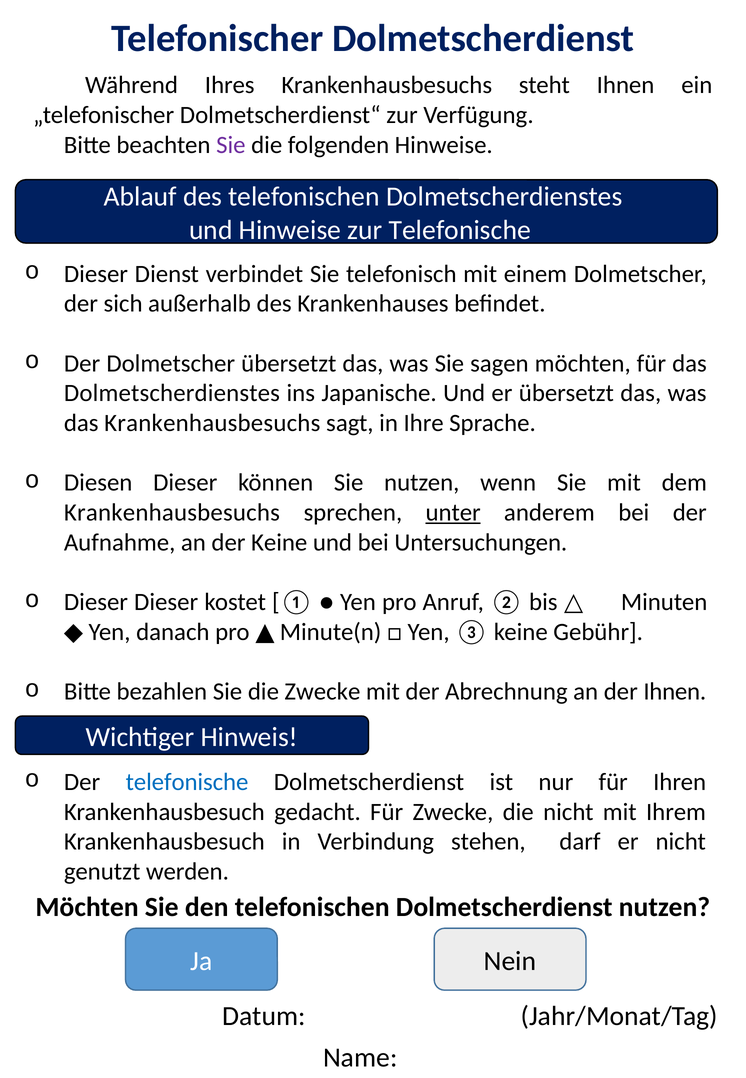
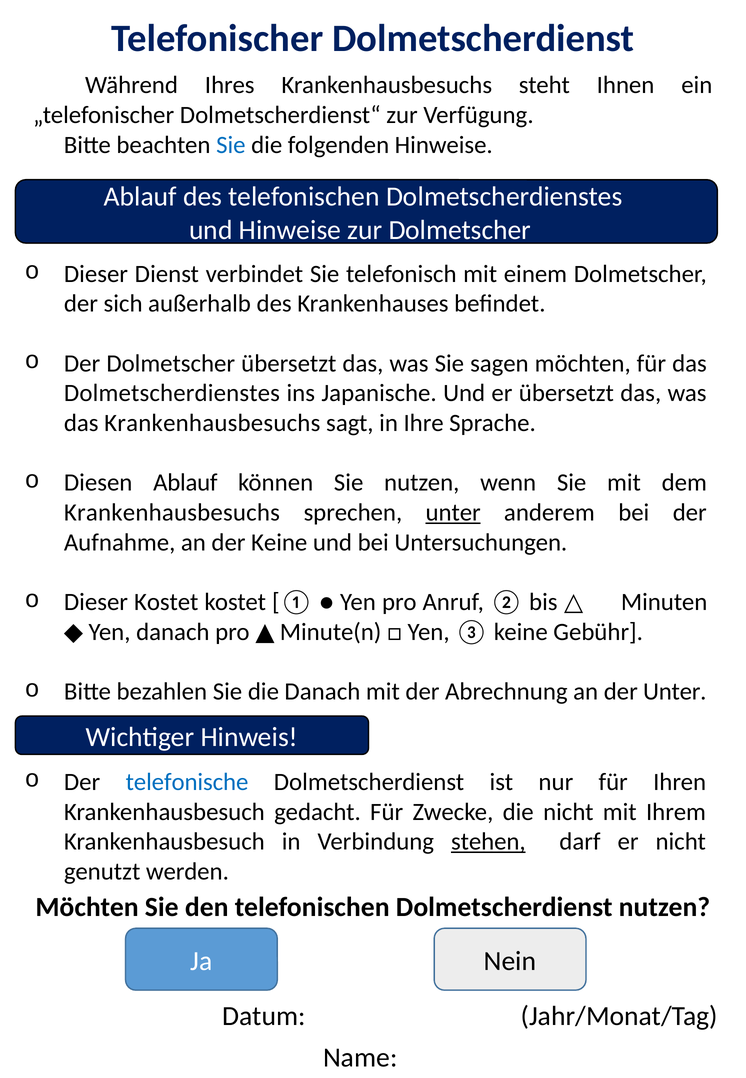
Sie at (231, 145) colour: purple -> blue
zur Telefonische: Telefonische -> Dolmetscher
Diesen Dieser: Dieser -> Ablauf
Dieser Dieser: Dieser -> Kostet
die Zwecke: Zwecke -> Danach
der Ihnen: Ihnen -> Unter
stehen underline: none -> present
